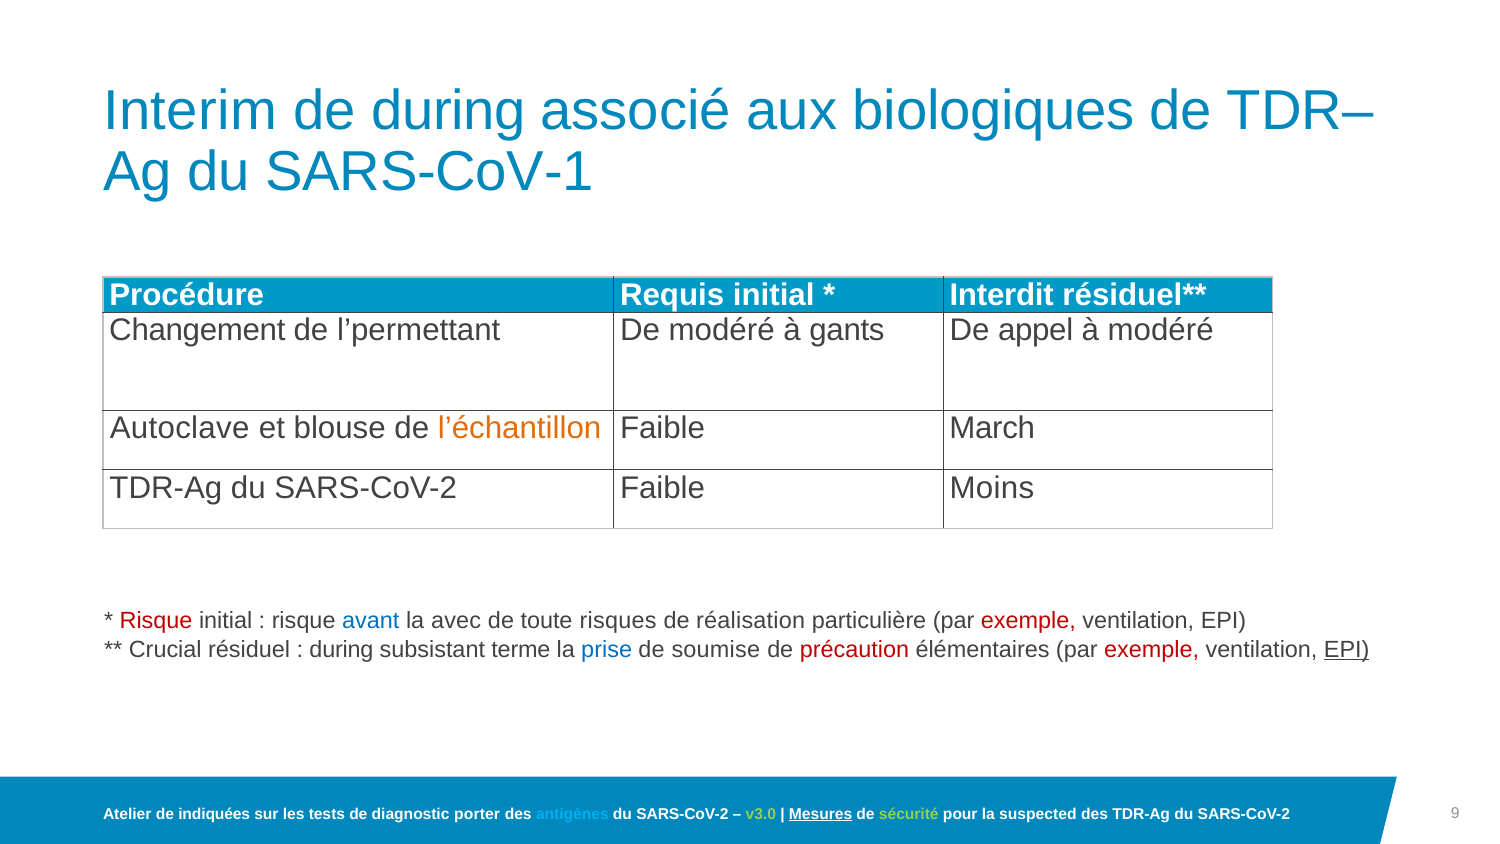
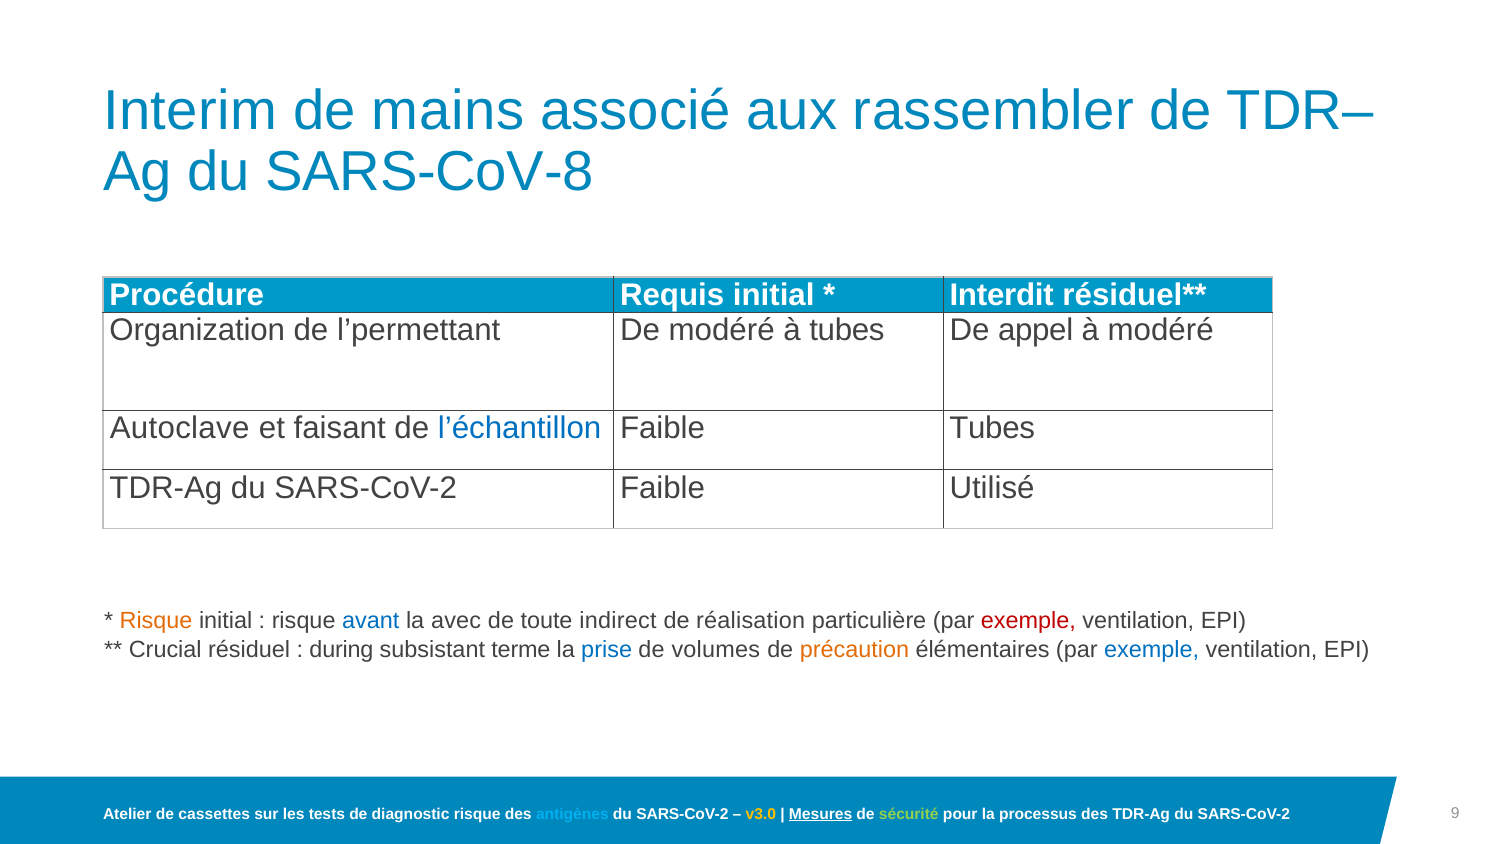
de during: during -> mains
biologiques: biologiques -> rassembler
SARS-CoV-1: SARS-CoV-1 -> SARS-CoV-8
Changement: Changement -> Organization
à gants: gants -> tubes
blouse: blouse -> faisant
l’échantillon colour: orange -> blue
Faible March: March -> Tubes
Moins: Moins -> Utilisé
Risque at (156, 621) colour: red -> orange
risques: risques -> indirect
soumise: soumise -> volumes
précaution colour: red -> orange
exemple at (1152, 649) colour: red -> blue
EPI at (1347, 649) underline: present -> none
indiquées: indiquées -> cassettes
diagnostic porter: porter -> risque
v3.0 colour: light green -> yellow
suspected: suspected -> processus
